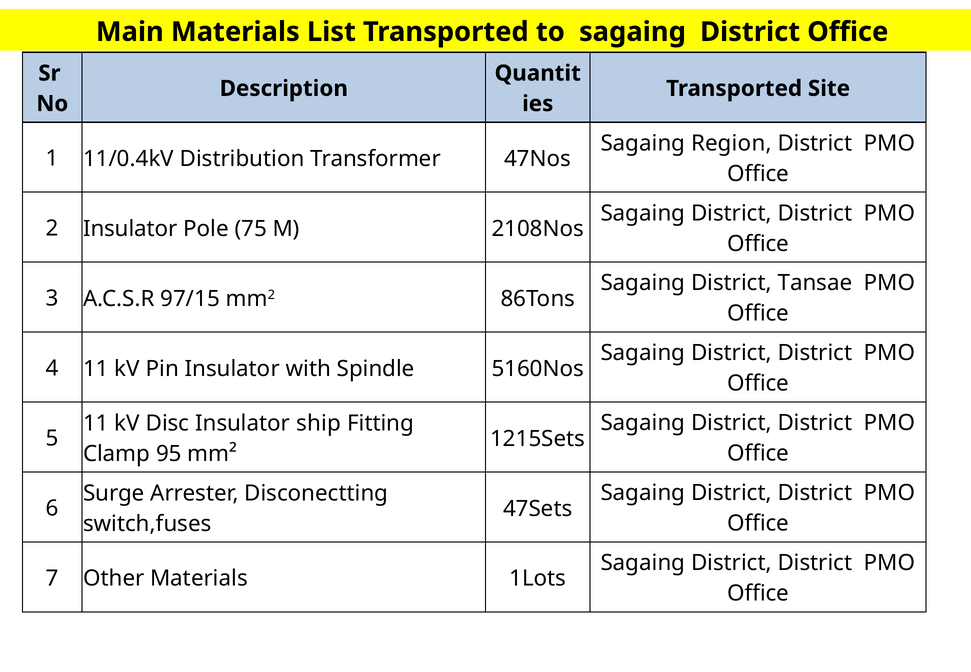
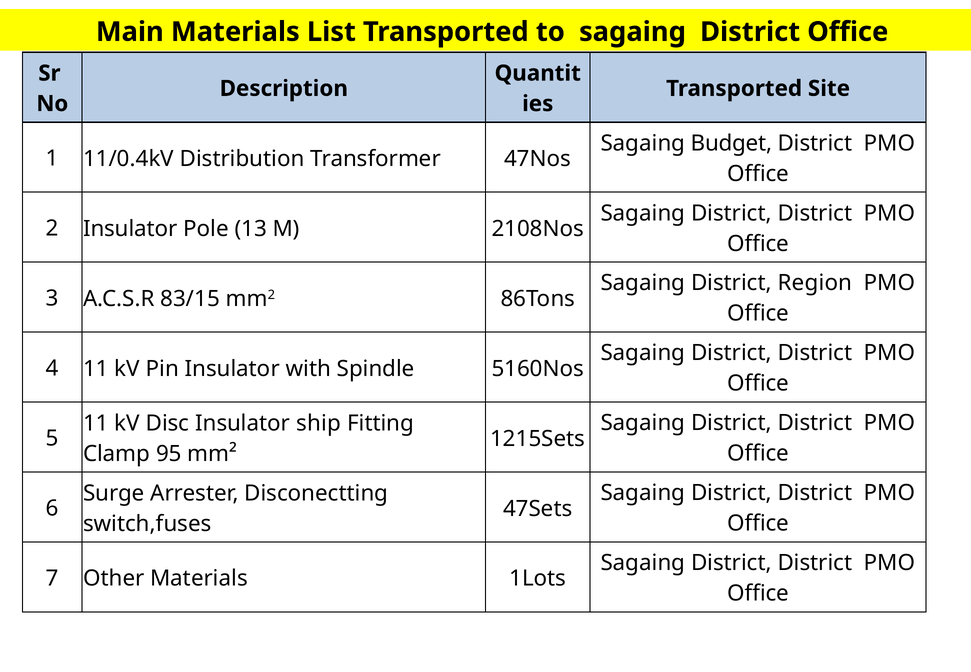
Region: Region -> Budget
75: 75 -> 13
Tansae: Tansae -> Region
97/15: 97/15 -> 83/15
